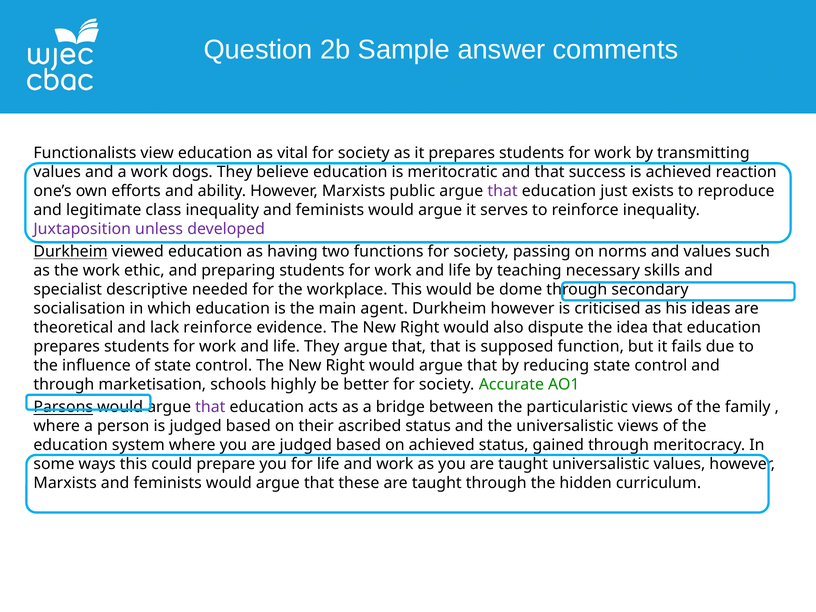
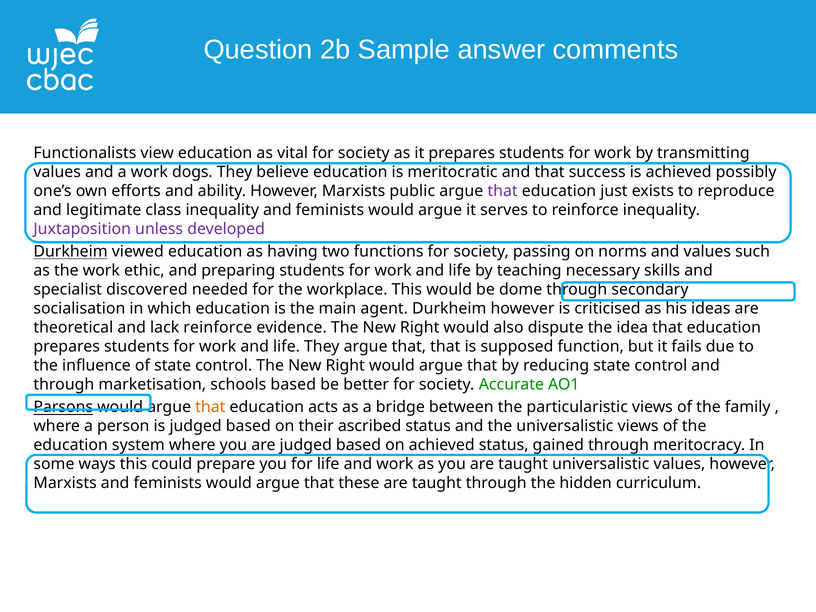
reaction: reaction -> possibly
descriptive: descriptive -> discovered
schools highly: highly -> based
that at (210, 407) colour: purple -> orange
